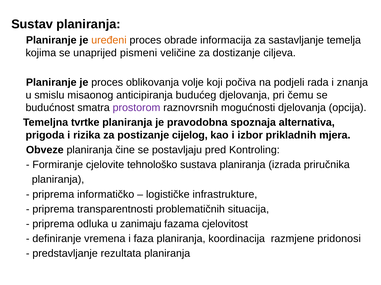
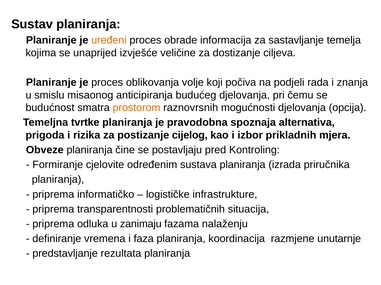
pismeni: pismeni -> izvješće
prostorom colour: purple -> orange
tehnološko: tehnološko -> određenim
cjelovitost: cjelovitost -> nalaženju
pridonosi: pridonosi -> unutarnje
